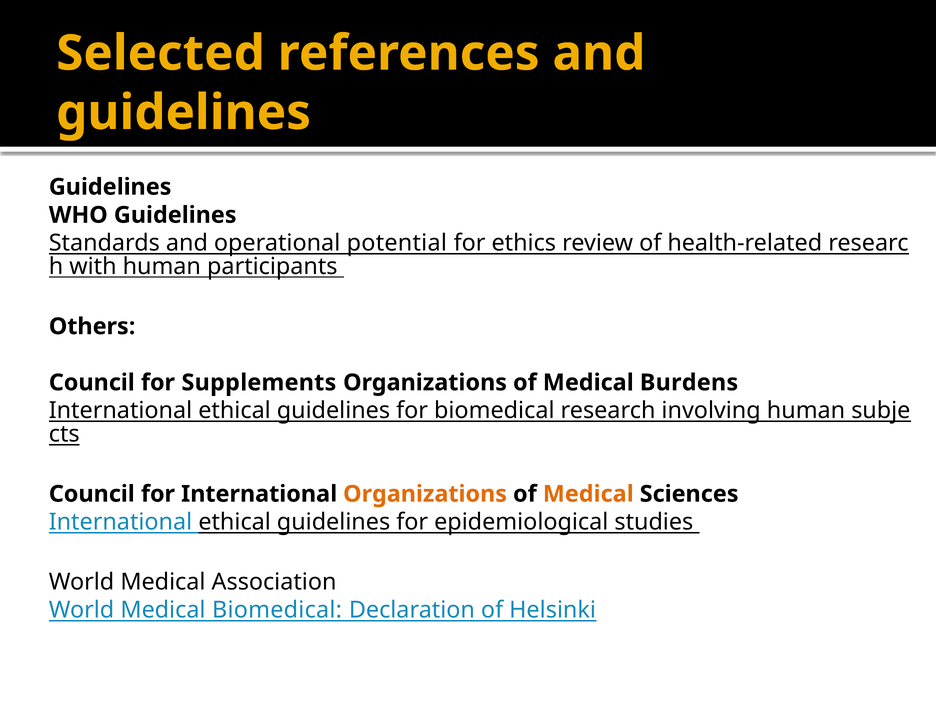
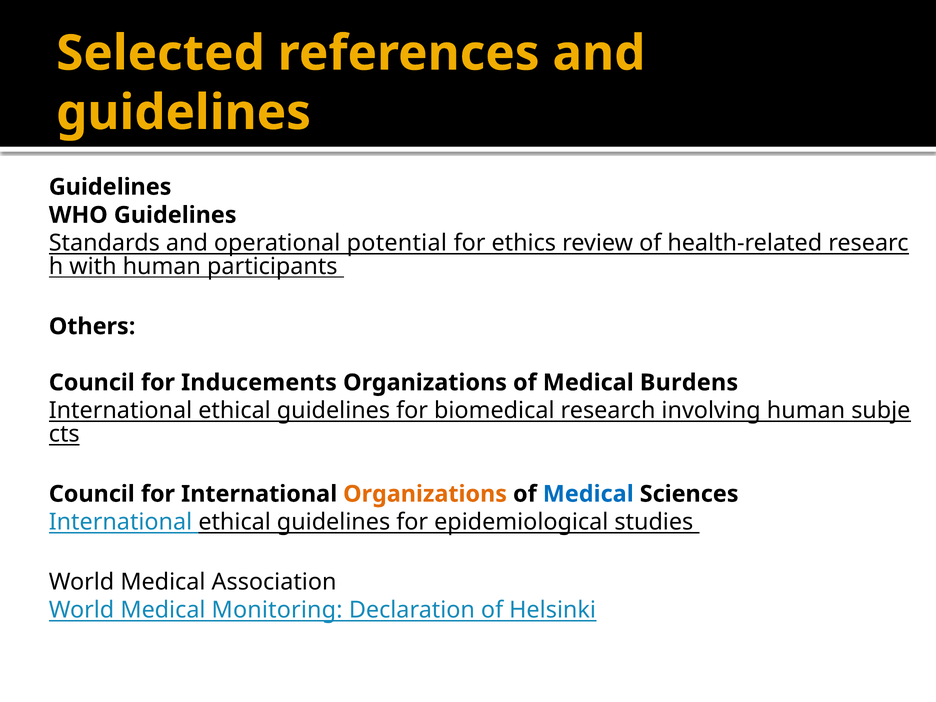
Supplements: Supplements -> Inducements
Medical at (588, 494) colour: orange -> blue
Medical Biomedical: Biomedical -> Monitoring
